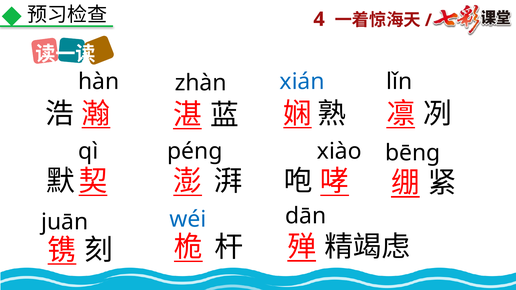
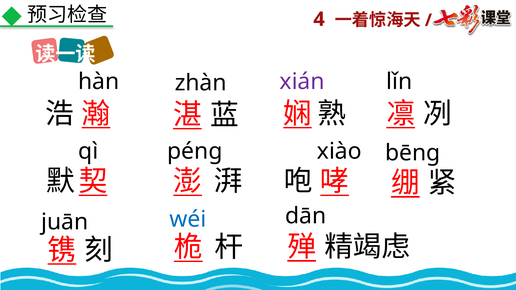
xián colour: blue -> purple
